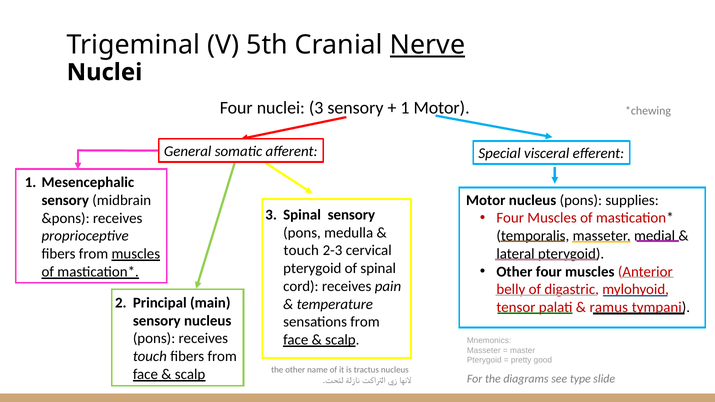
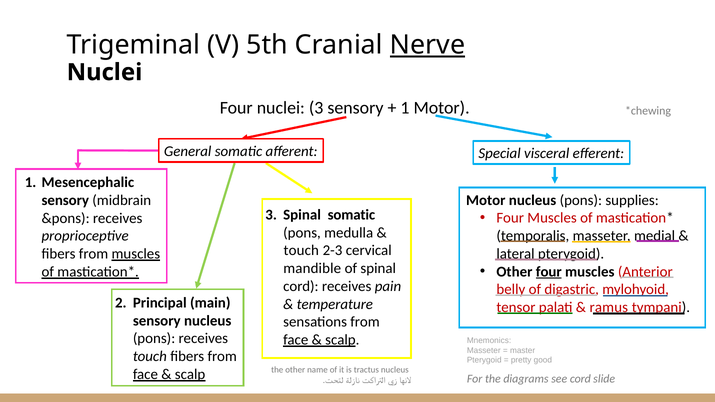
Spinal sensory: sensory -> somatic
pterygoid at (312, 269): pterygoid -> mandible
four at (549, 272) underline: none -> present
see type: type -> cord
